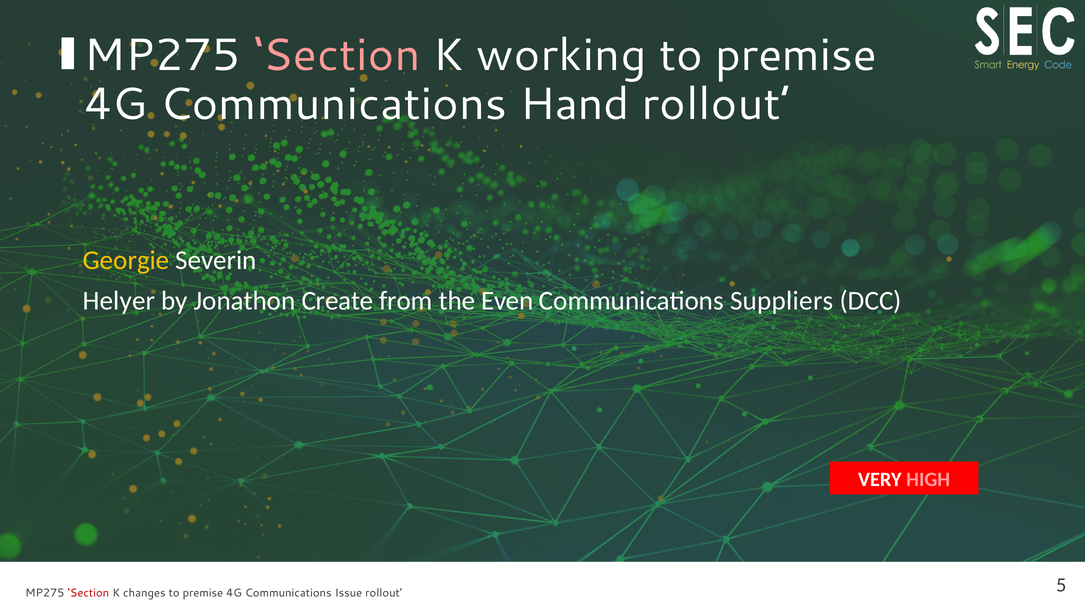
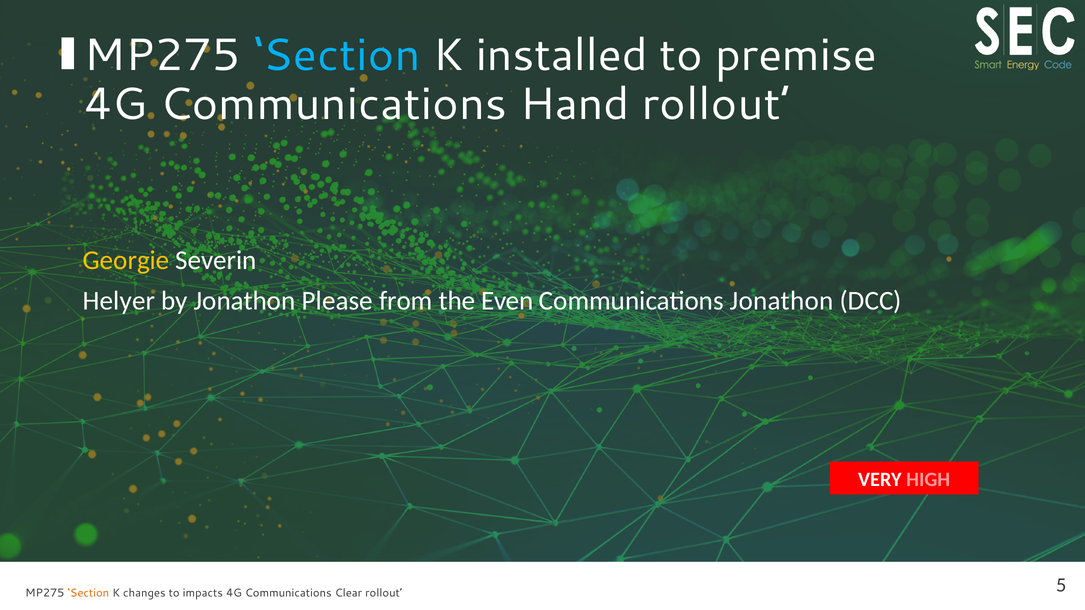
Section at (337, 55) colour: pink -> light blue
working: working -> installed
Create: Create -> Please
Communications Suppliers: Suppliers -> Jonathon
Section at (88, 593) colour: red -> orange
changes to premise: premise -> impacts
Issue: Issue -> Clear
